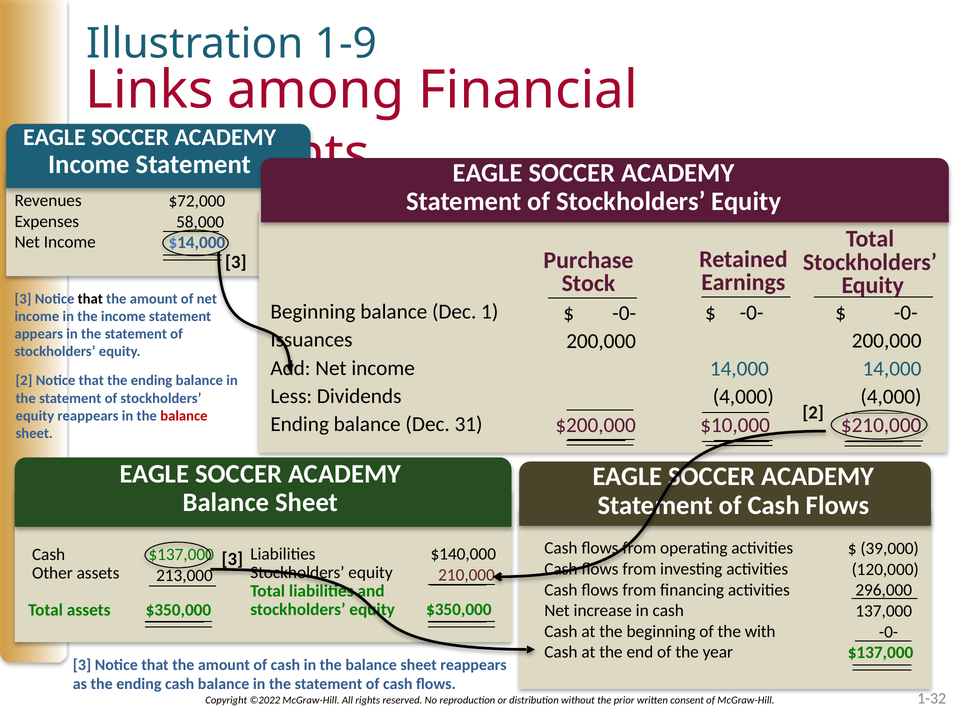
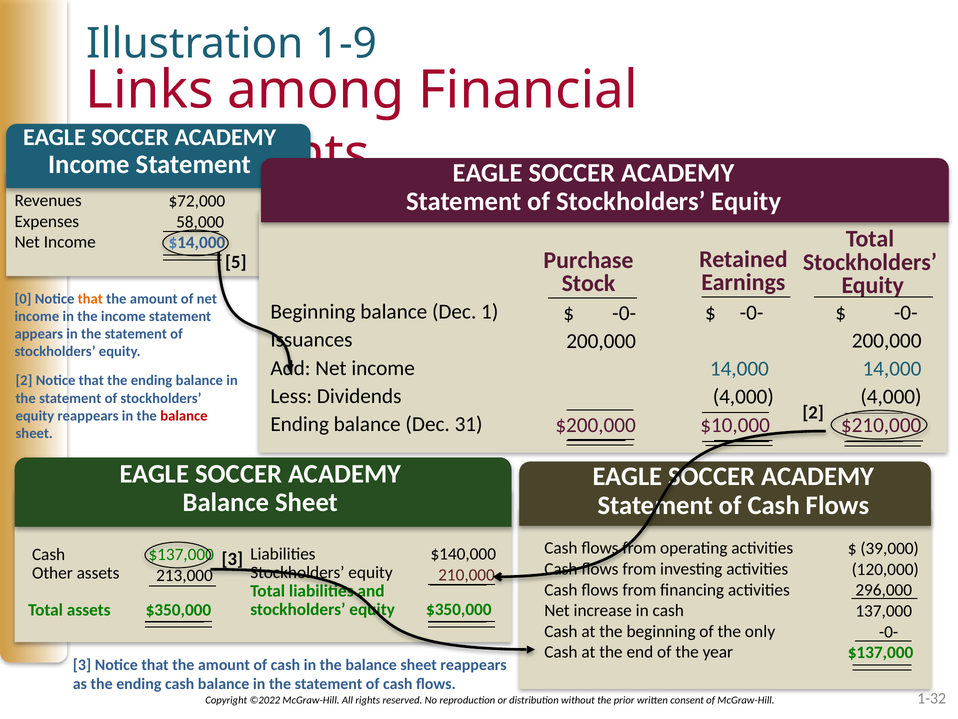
3 at (236, 262): 3 -> 5
3 at (23, 299): 3 -> 0
that at (90, 299) colour: black -> orange
with: with -> only
